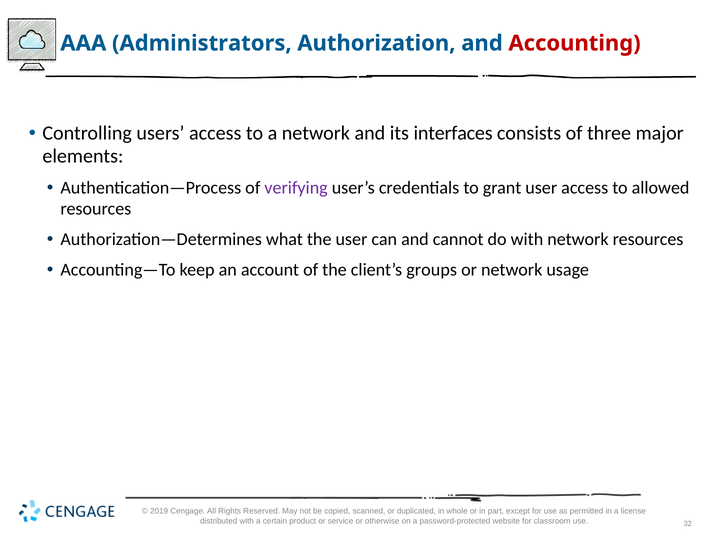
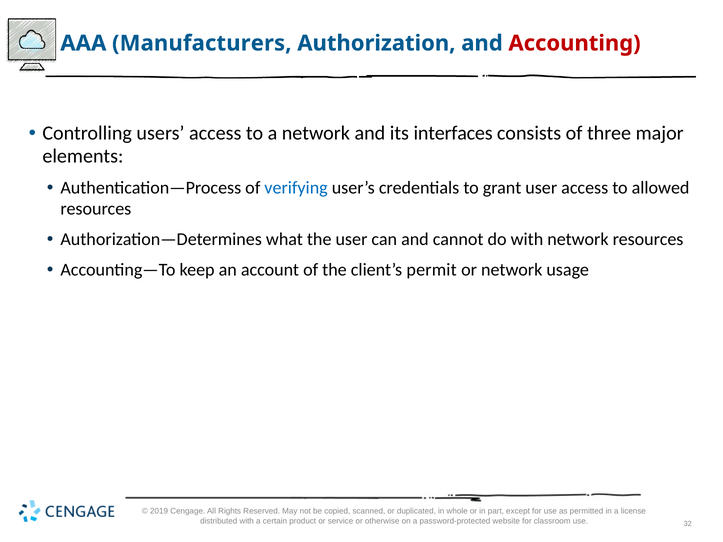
Administrators: Administrators -> Manufacturers
verifying colour: purple -> blue
groups: groups -> permit
